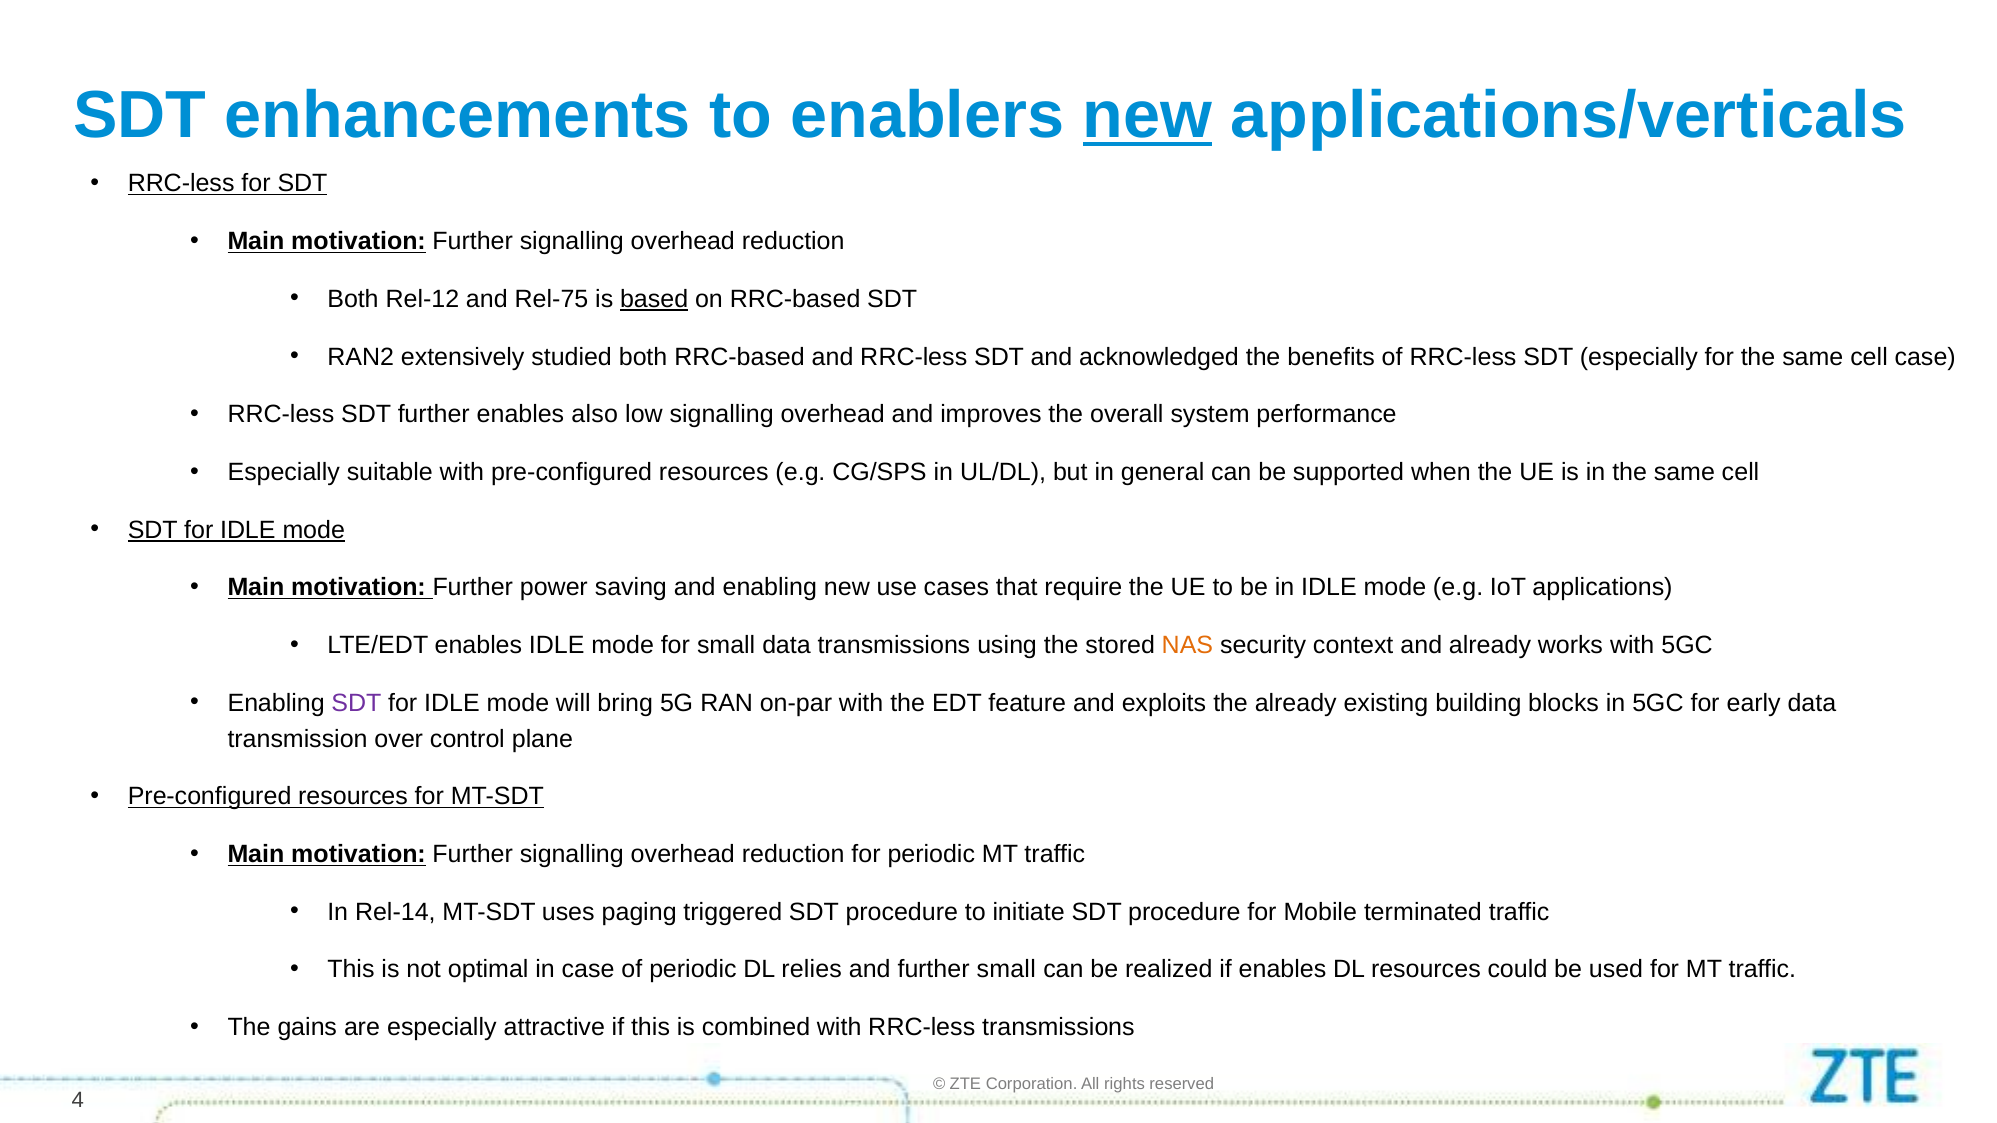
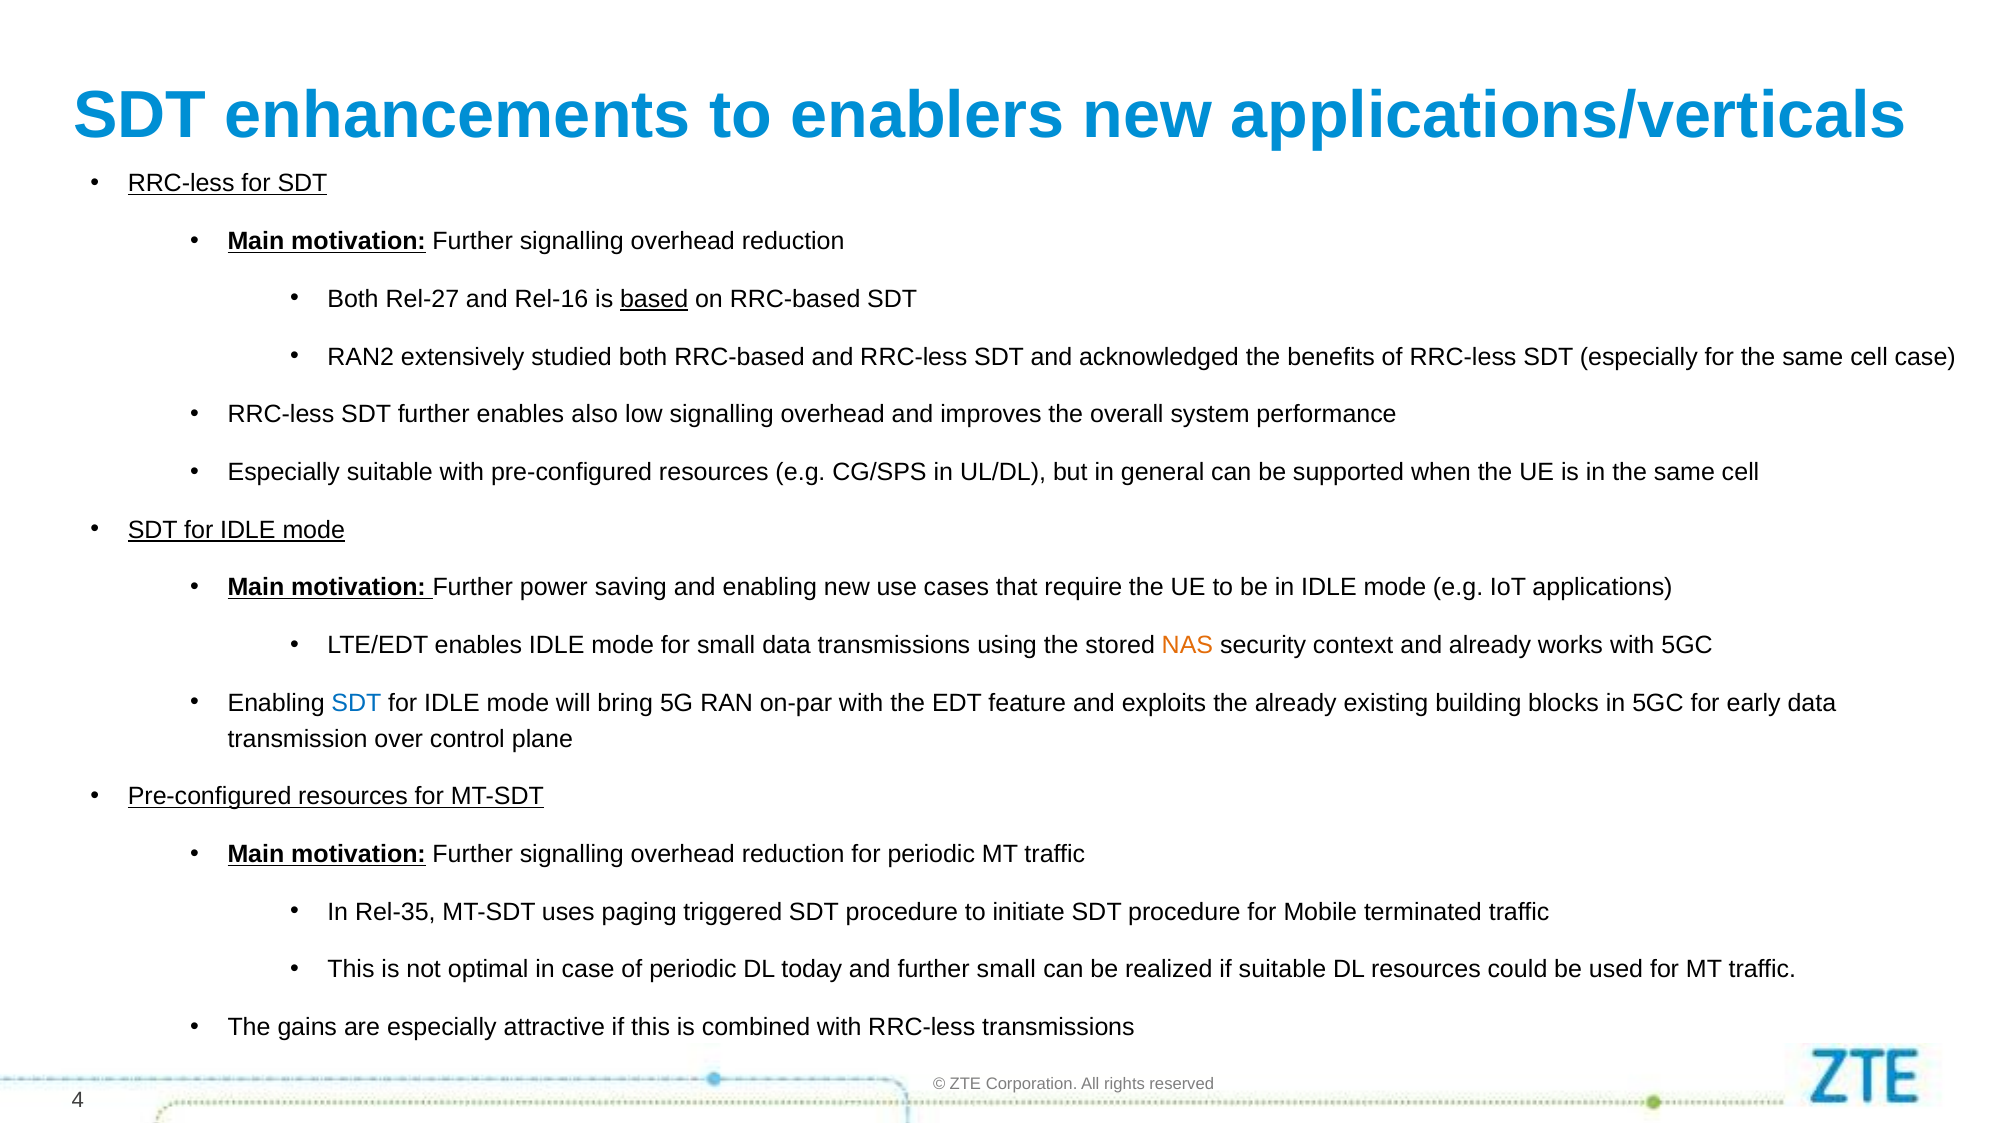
new at (1147, 116) underline: present -> none
Rel-12: Rel-12 -> Rel-27
Rel-75: Rel-75 -> Rel-16
SDT at (356, 703) colour: purple -> blue
Rel-14: Rel-14 -> Rel-35
relies: relies -> today
if enables: enables -> suitable
